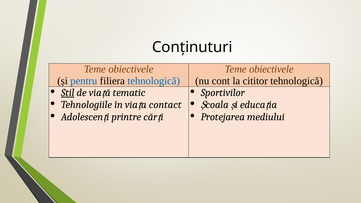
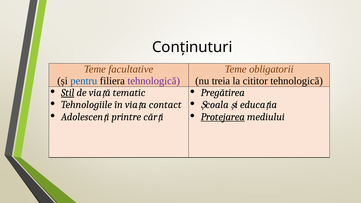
obiectivele at (131, 69): obiectivele -> facultative
obiectivele at (271, 69): obiectivele -> obligatorii
tehnologică at (154, 81) colour: blue -> purple
cont: cont -> treia
Sportivilor: Sportivilor -> Pregătirea
Protejarea underline: none -> present
